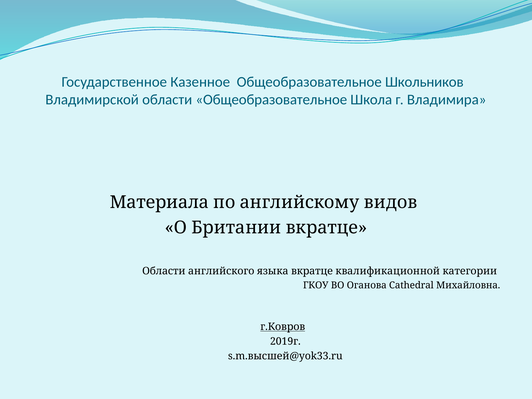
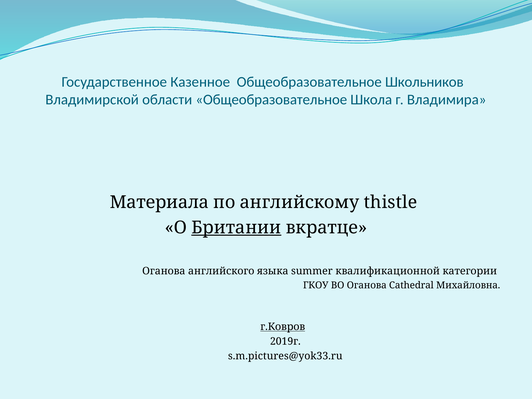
видов: видов -> thistle
Британии underline: none -> present
Области at (164, 271): Области -> Оганова
языка вкратце: вкратце -> summer
s.m.высшей@yok33.ru: s.m.высшей@yok33.ru -> s.m.pictures@yok33.ru
